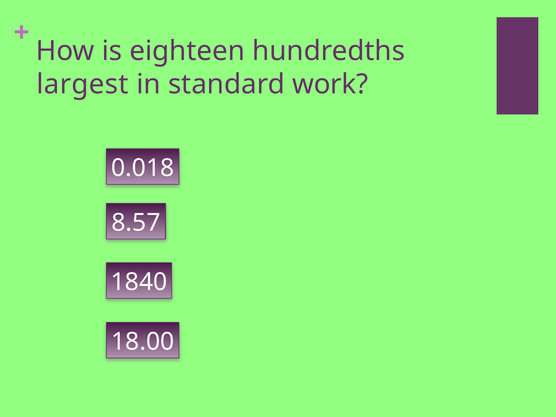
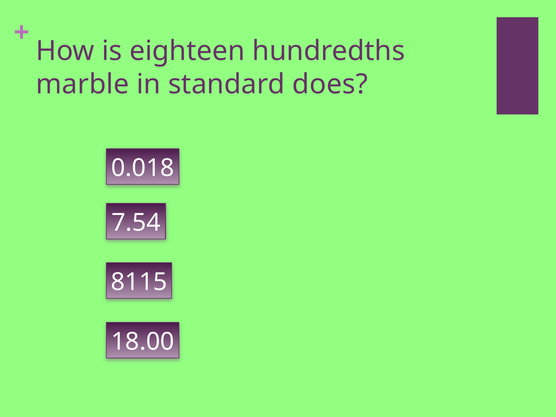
largest: largest -> marble
work: work -> does
8.57: 8.57 -> 7.54
1840: 1840 -> 8115
